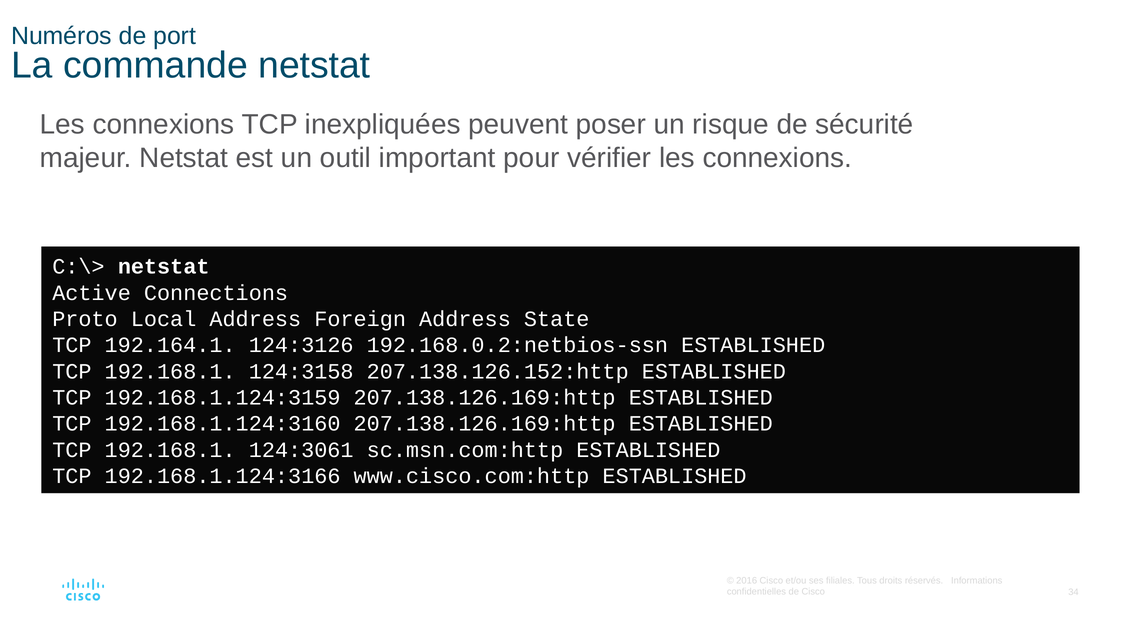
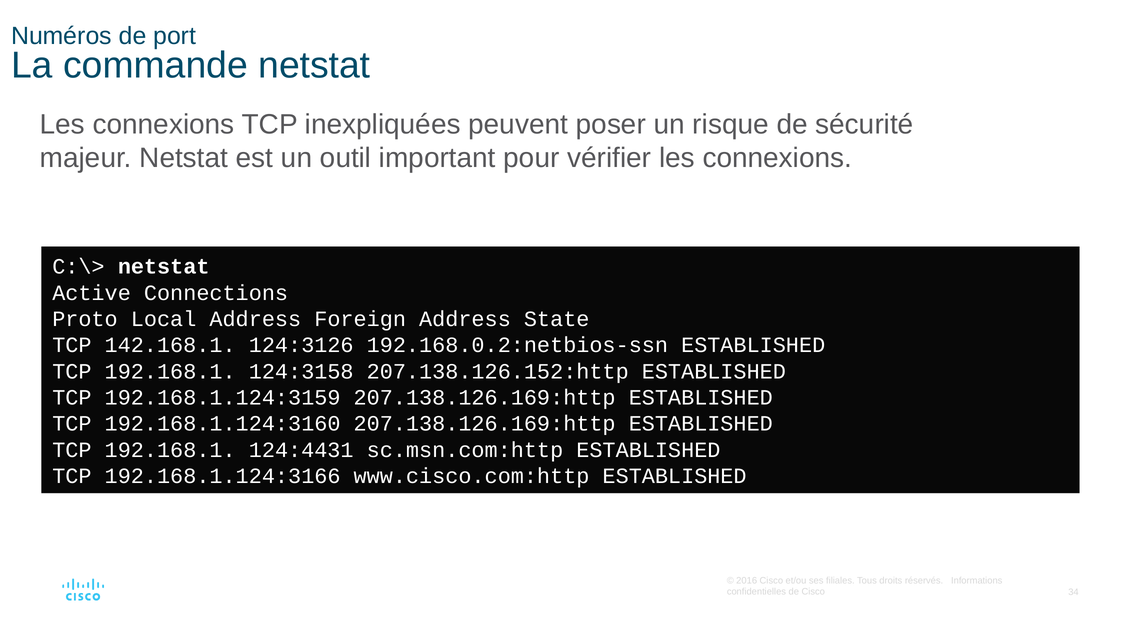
192.164.1: 192.164.1 -> 142.168.1
124:3061: 124:3061 -> 124:4431
